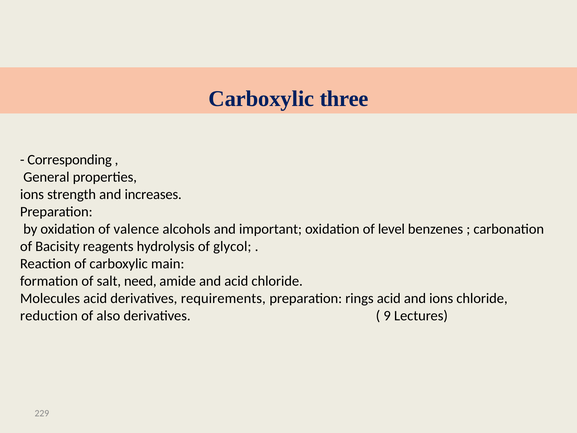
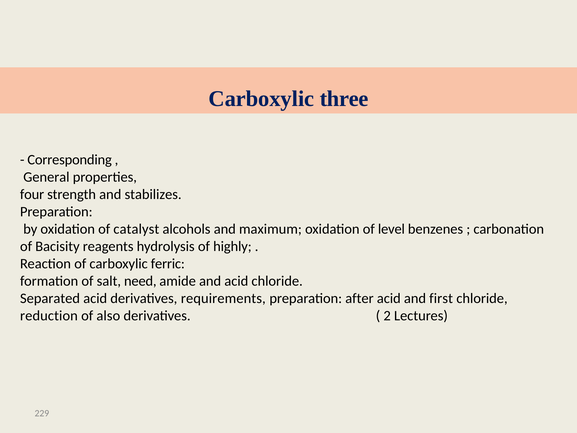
ions at (32, 194): ions -> four
increases: increases -> stabilizes
valence: valence -> catalyst
important: important -> maximum
glycol: glycol -> highly
main: main -> ferric
Molecules: Molecules -> Separated
rings: rings -> after
and ions: ions -> first
9: 9 -> 2
